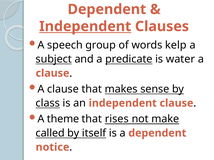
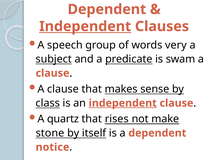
kelp: kelp -> very
water: water -> swam
independent at (123, 103) underline: none -> present
theme: theme -> quartz
called: called -> stone
